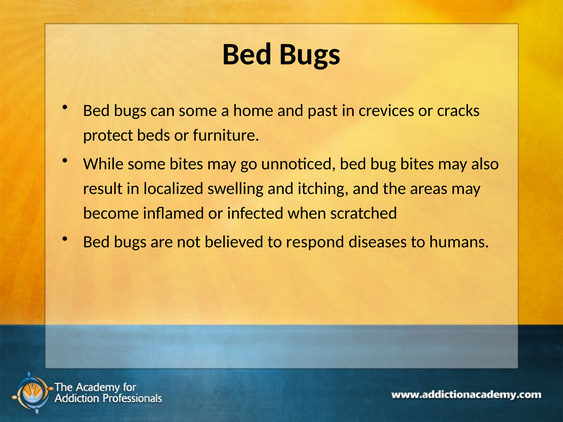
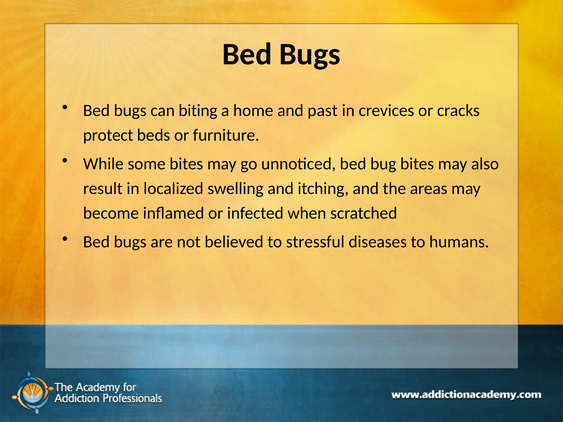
can some: some -> biting
respond: respond -> stressful
